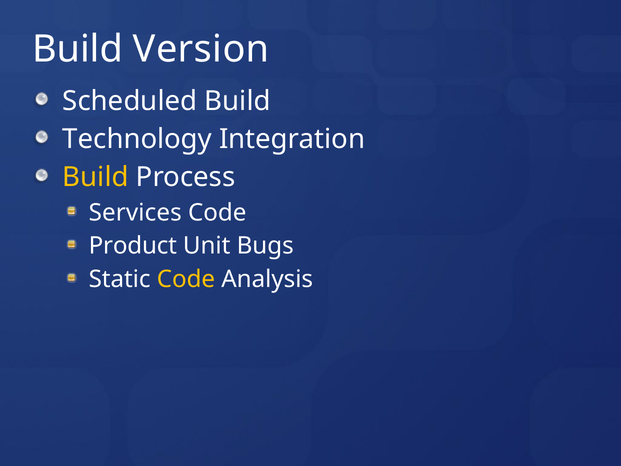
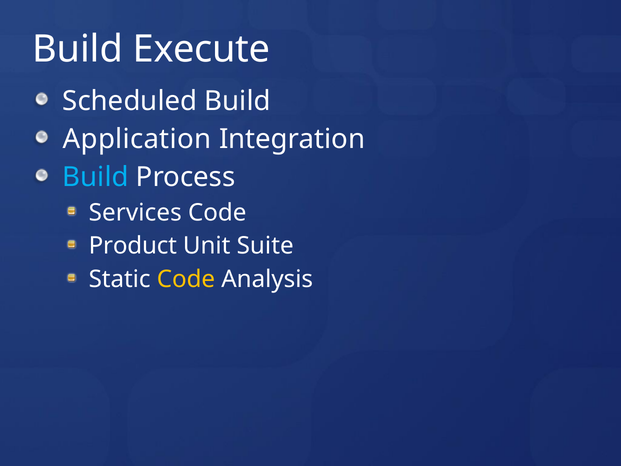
Version: Version -> Execute
Technology: Technology -> Application
Build at (96, 177) colour: yellow -> light blue
Bugs: Bugs -> Suite
